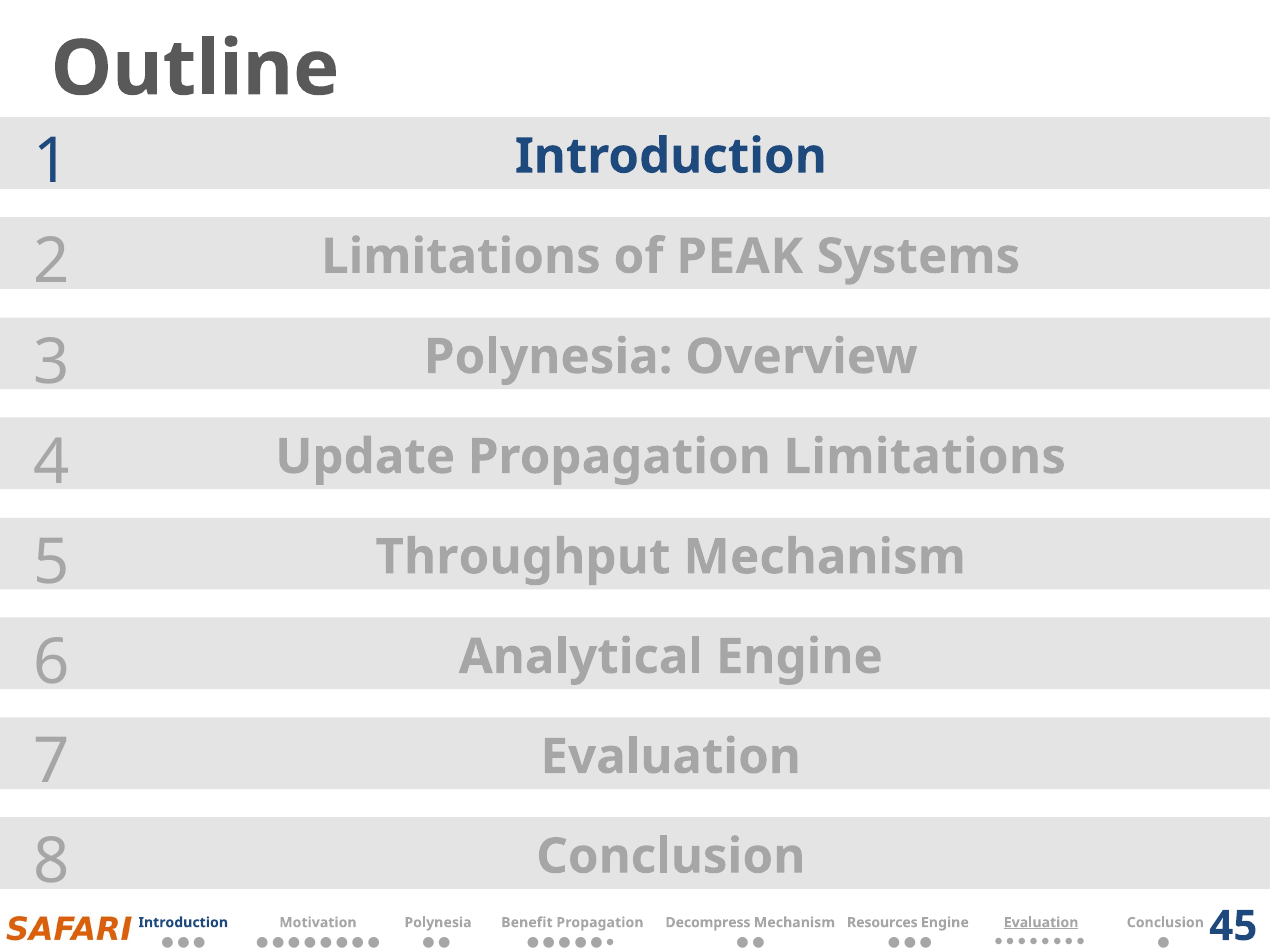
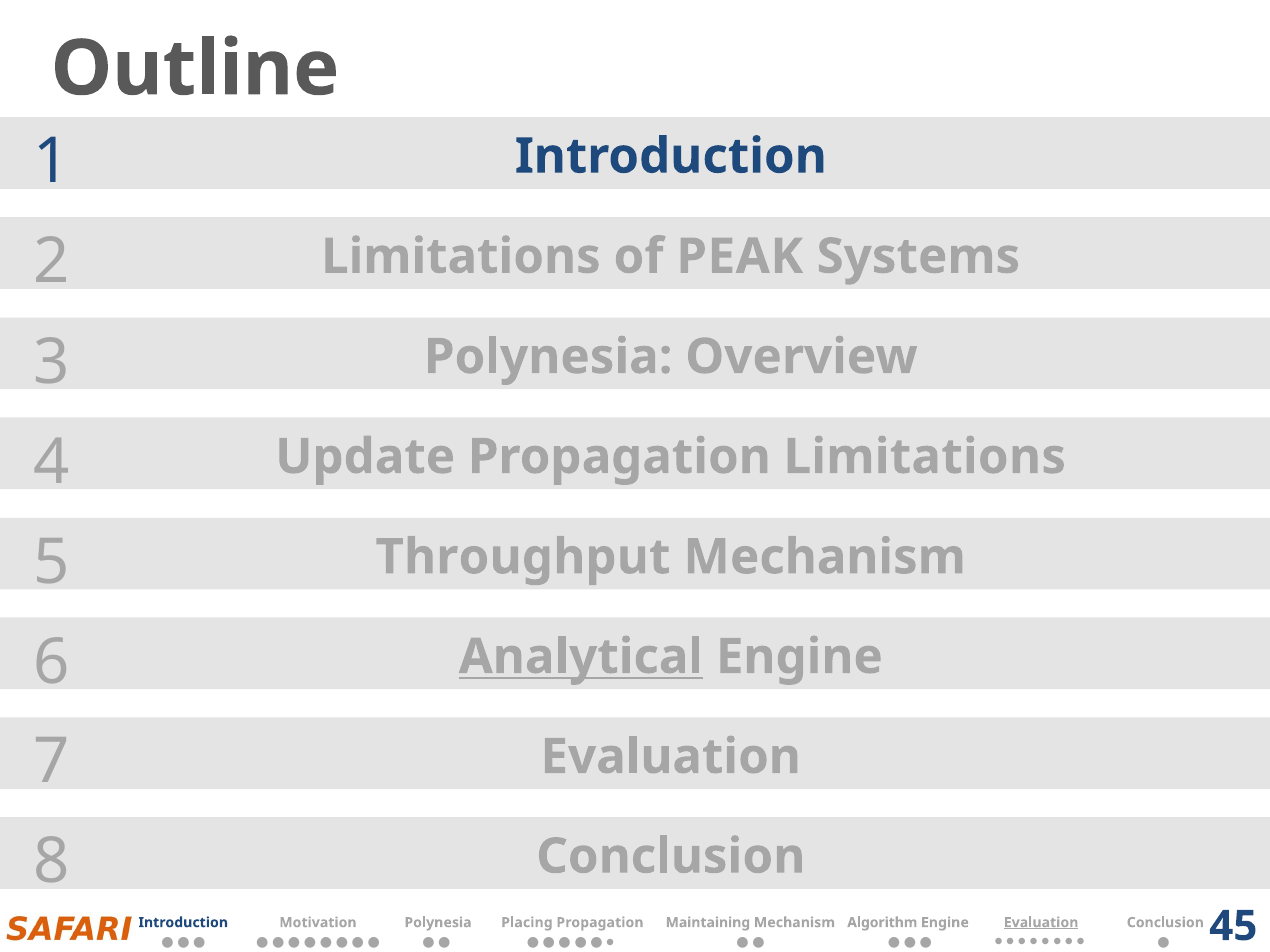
Analytical underline: none -> present
Benefit: Benefit -> Placing
Decompress: Decompress -> Maintaining
Resources: Resources -> Algorithm
